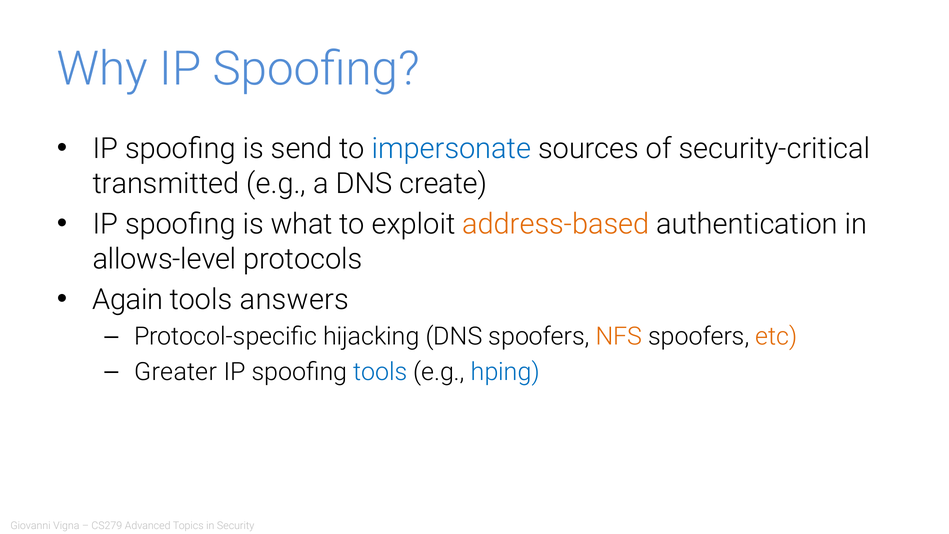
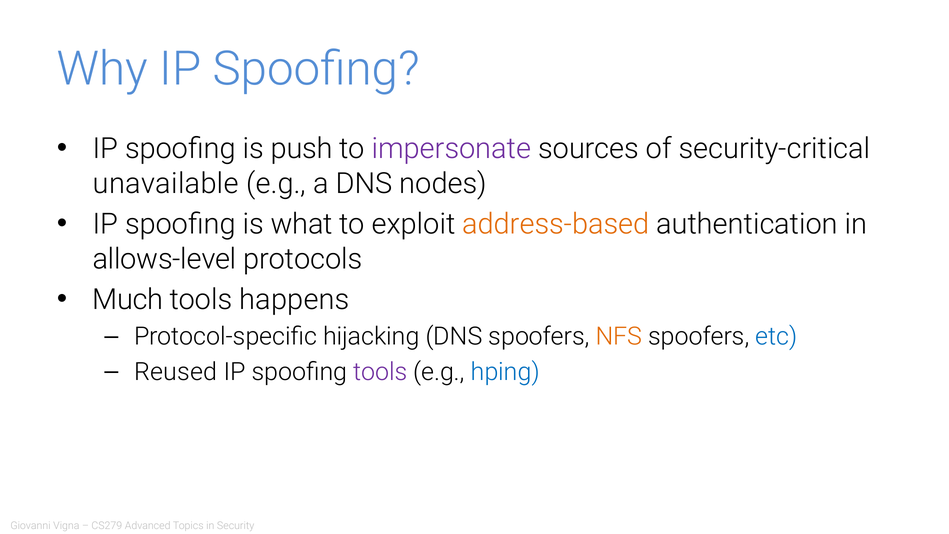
send: send -> push
impersonate colour: blue -> purple
transmitted: transmitted -> unavailable
create: create -> nodes
Again: Again -> Much
answers: answers -> happens
etc colour: orange -> blue
Greater: Greater -> Reused
tools at (380, 372) colour: blue -> purple
